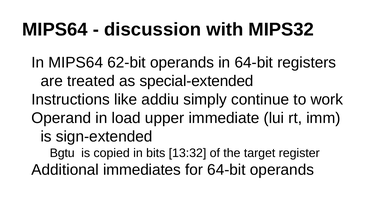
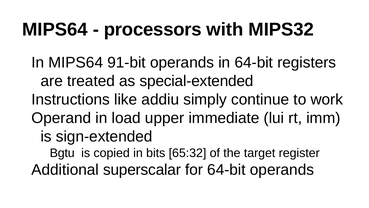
discussion: discussion -> processors
62-bit: 62-bit -> 91-bit
13:32: 13:32 -> 65:32
immediates: immediates -> superscalar
